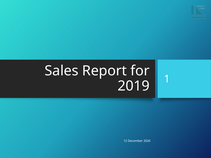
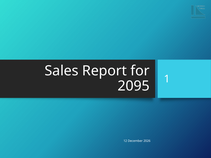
2019: 2019 -> 2095
